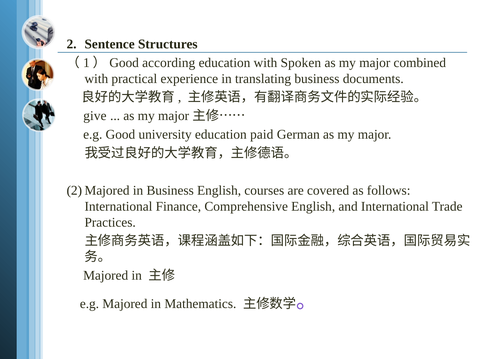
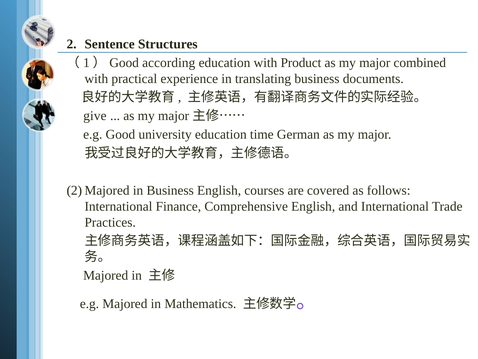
Spoken: Spoken -> Product
paid: paid -> time
